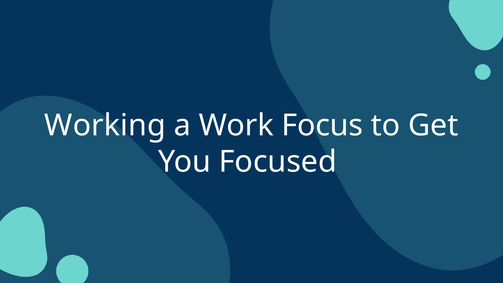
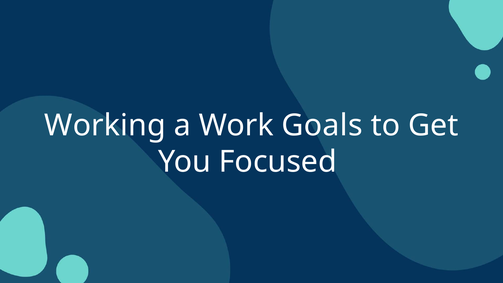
Focus: Focus -> Goals
